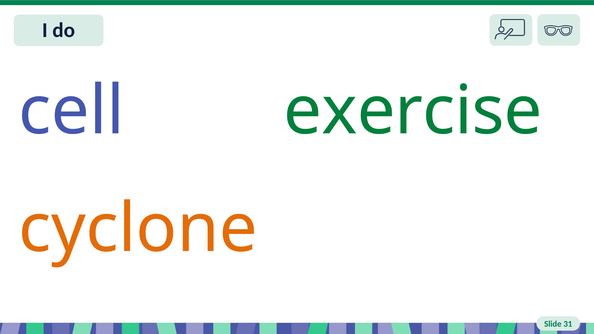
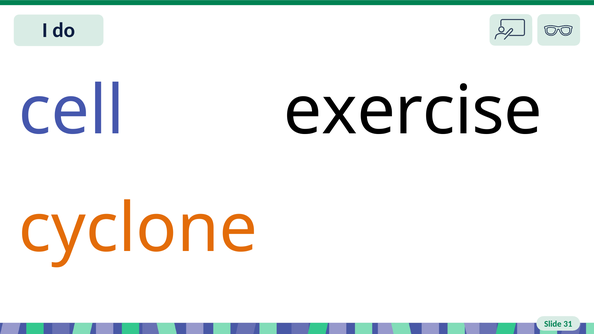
exercise colour: green -> black
